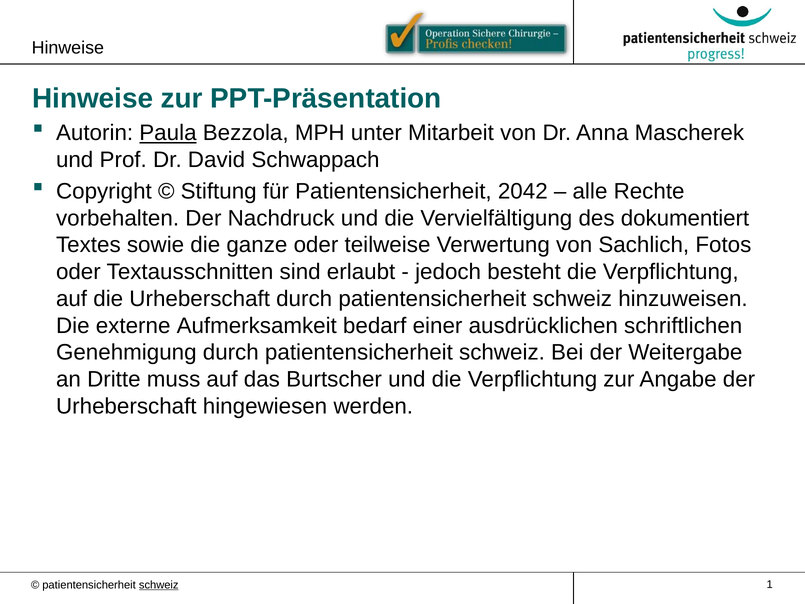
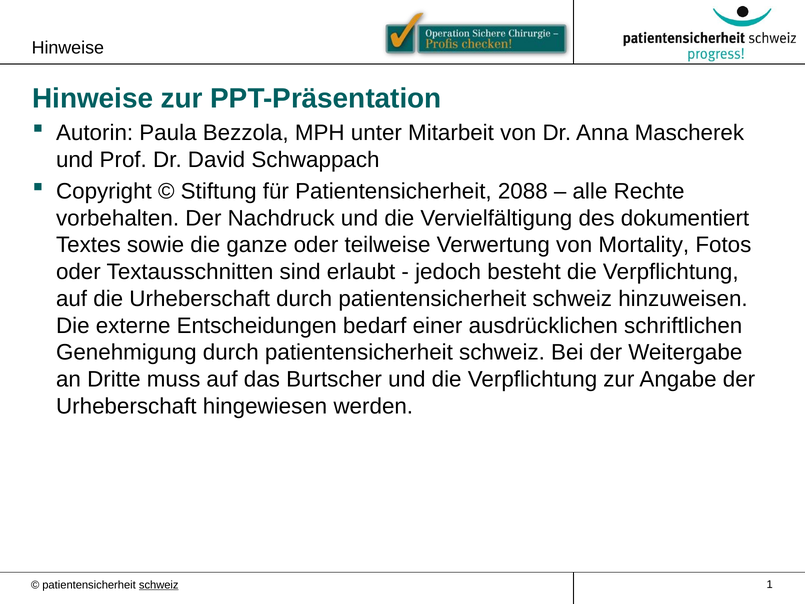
Paula underline: present -> none
2042: 2042 -> 2088
Sachlich: Sachlich -> Mortality
Aufmerksamkeit: Aufmerksamkeit -> Entscheidungen
